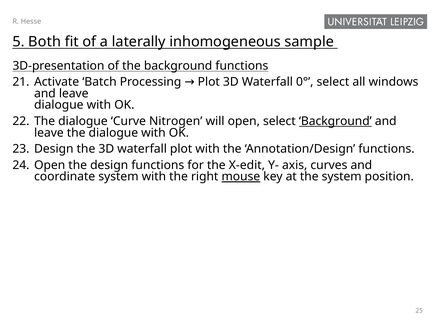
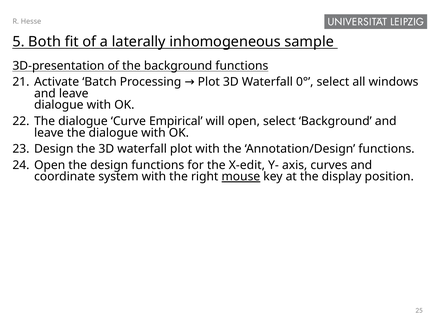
Nitrogen: Nitrogen -> Empirical
Background at (335, 121) underline: present -> none
the system: system -> display
